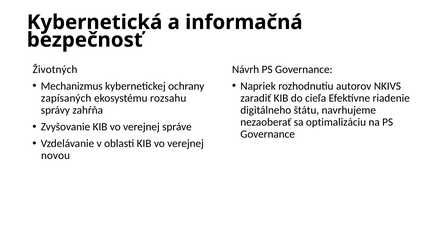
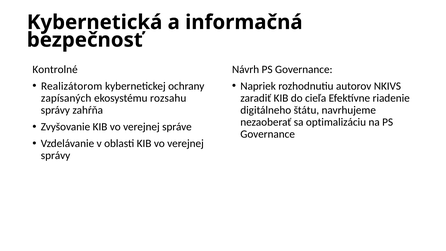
Životných: Životných -> Kontrolné
Mechanizmus: Mechanizmus -> Realizátorom
novou at (55, 156): novou -> správy
